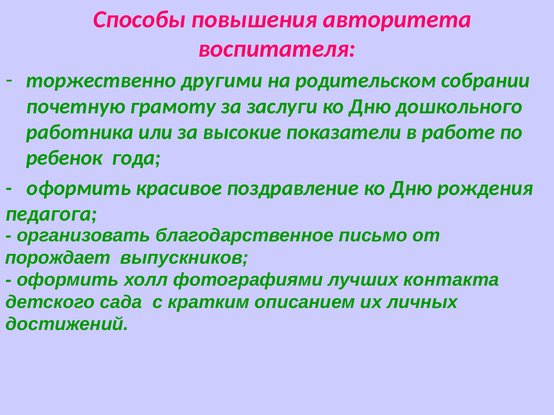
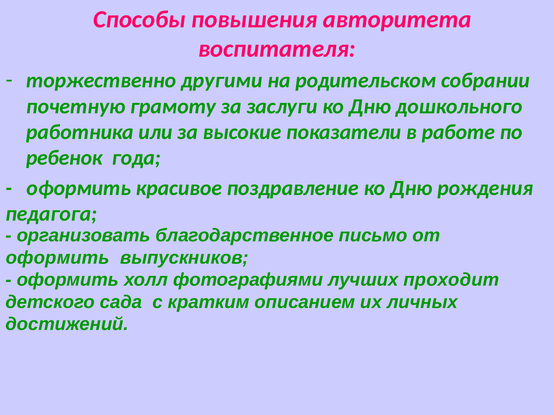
порождает at (58, 258): порождает -> оформить
контакта: контакта -> проходит
